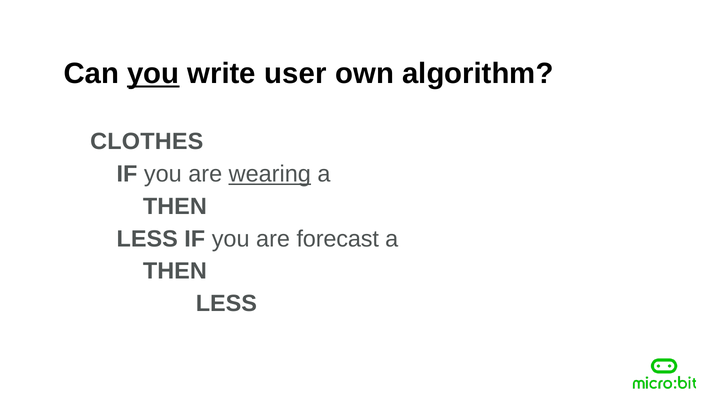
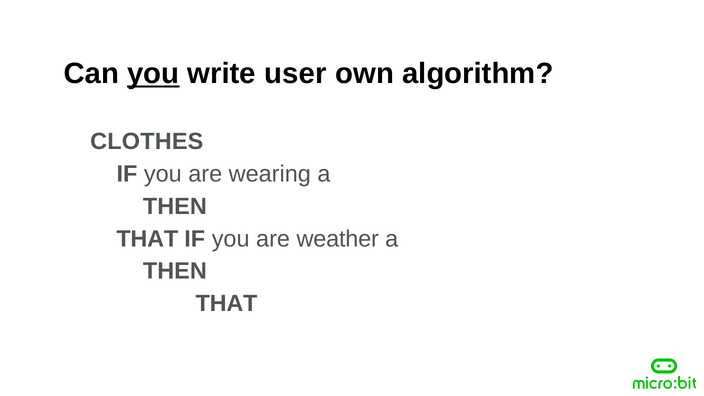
wearing underline: present -> none
LESS at (147, 239): LESS -> THAT
forecast: forecast -> weather
LESS at (226, 304): LESS -> THAT
